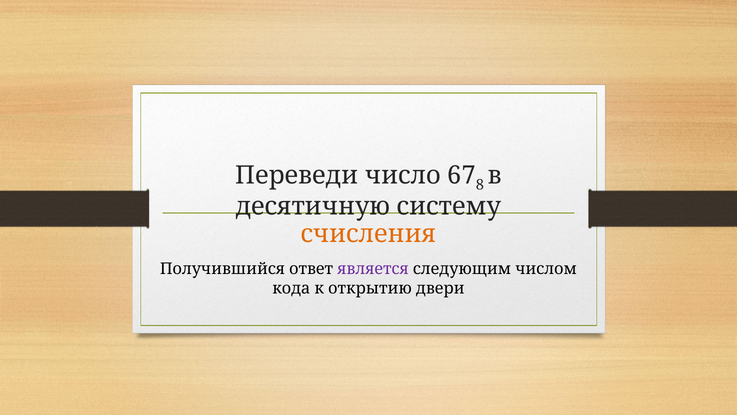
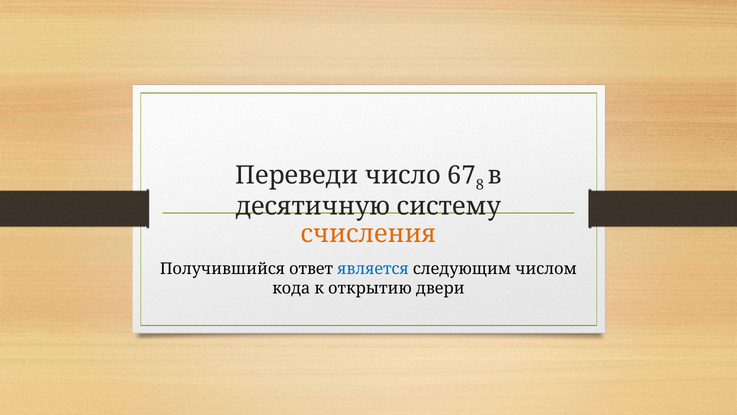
является colour: purple -> blue
